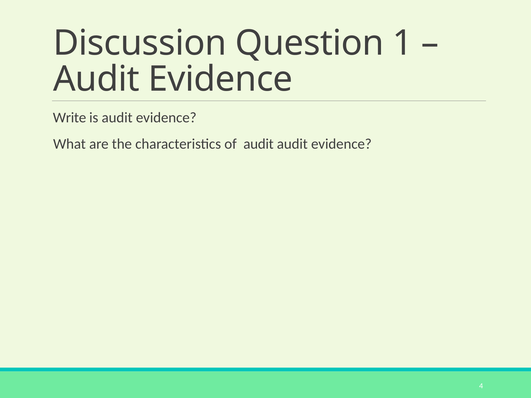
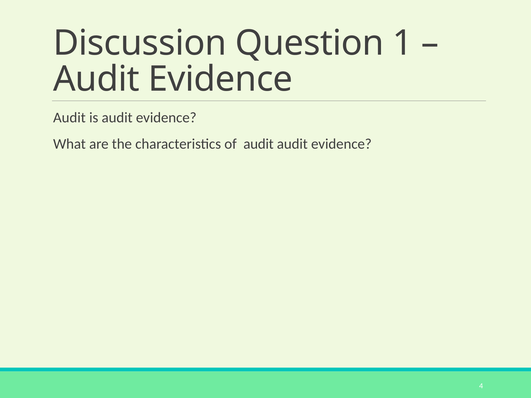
Write at (70, 118): Write -> Audit
